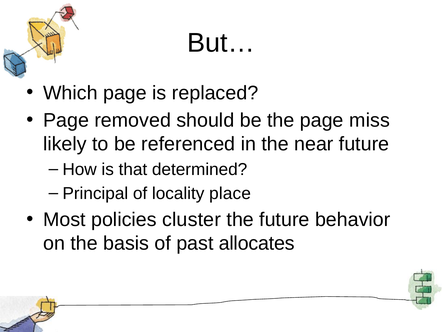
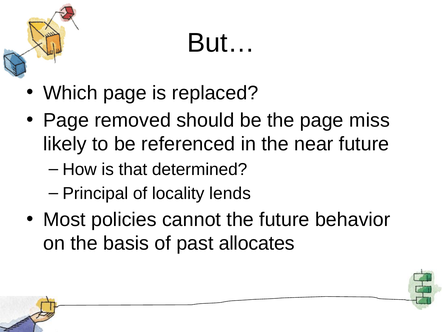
place: place -> lends
cluster: cluster -> cannot
